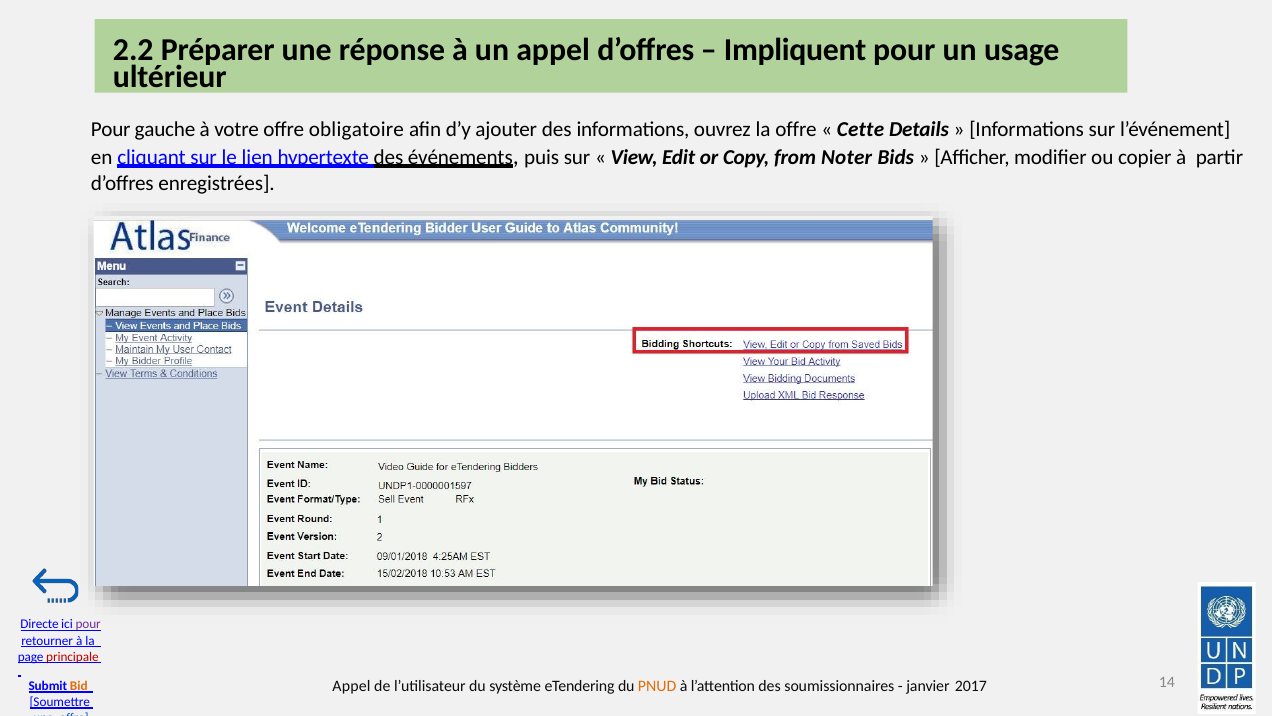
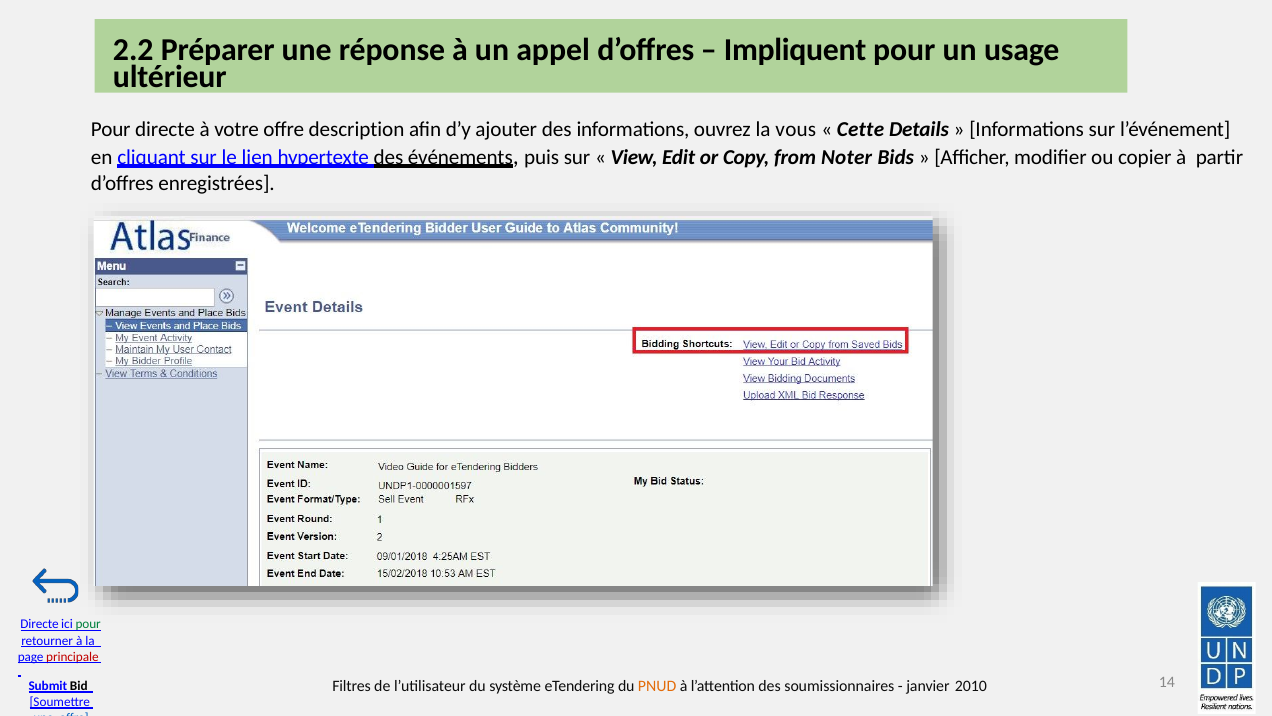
Pour gauche: gauche -> directe
obligatoire: obligatoire -> description
la offre: offre -> vous
pour at (88, 624) colour: purple -> green
Appel at (351, 686): Appel -> Filtres
2017: 2017 -> 2010
Bid colour: orange -> black
